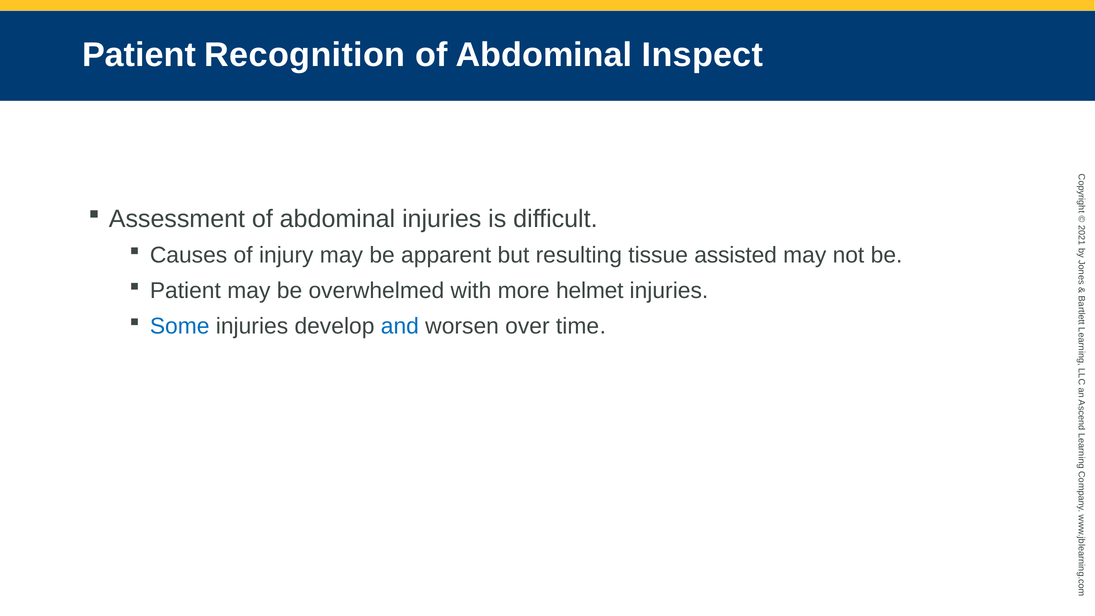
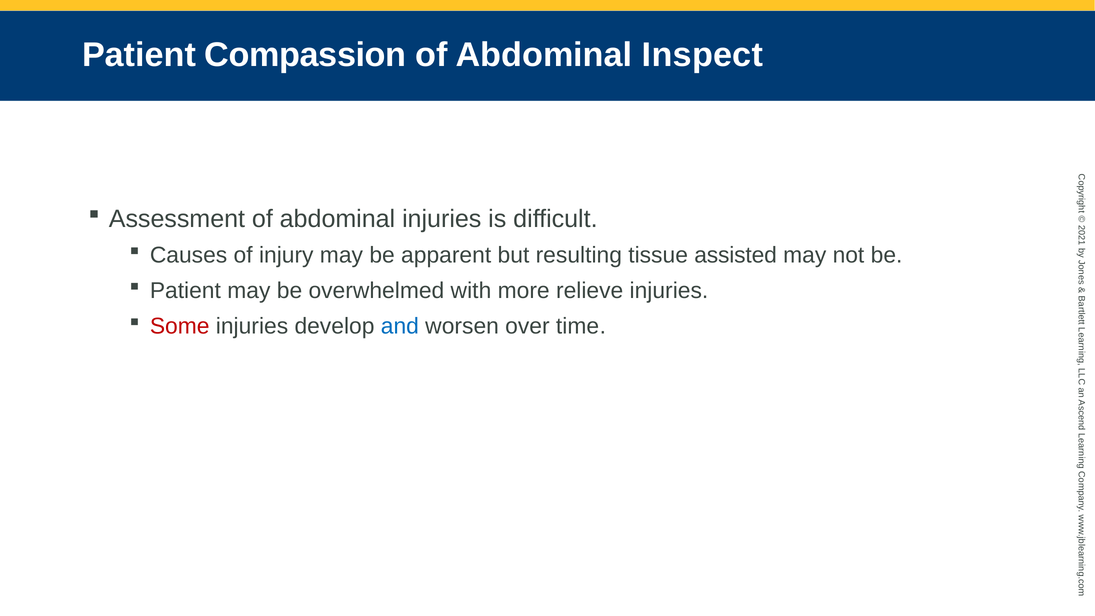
Recognition: Recognition -> Compassion
helmet: helmet -> relieve
Some colour: blue -> red
